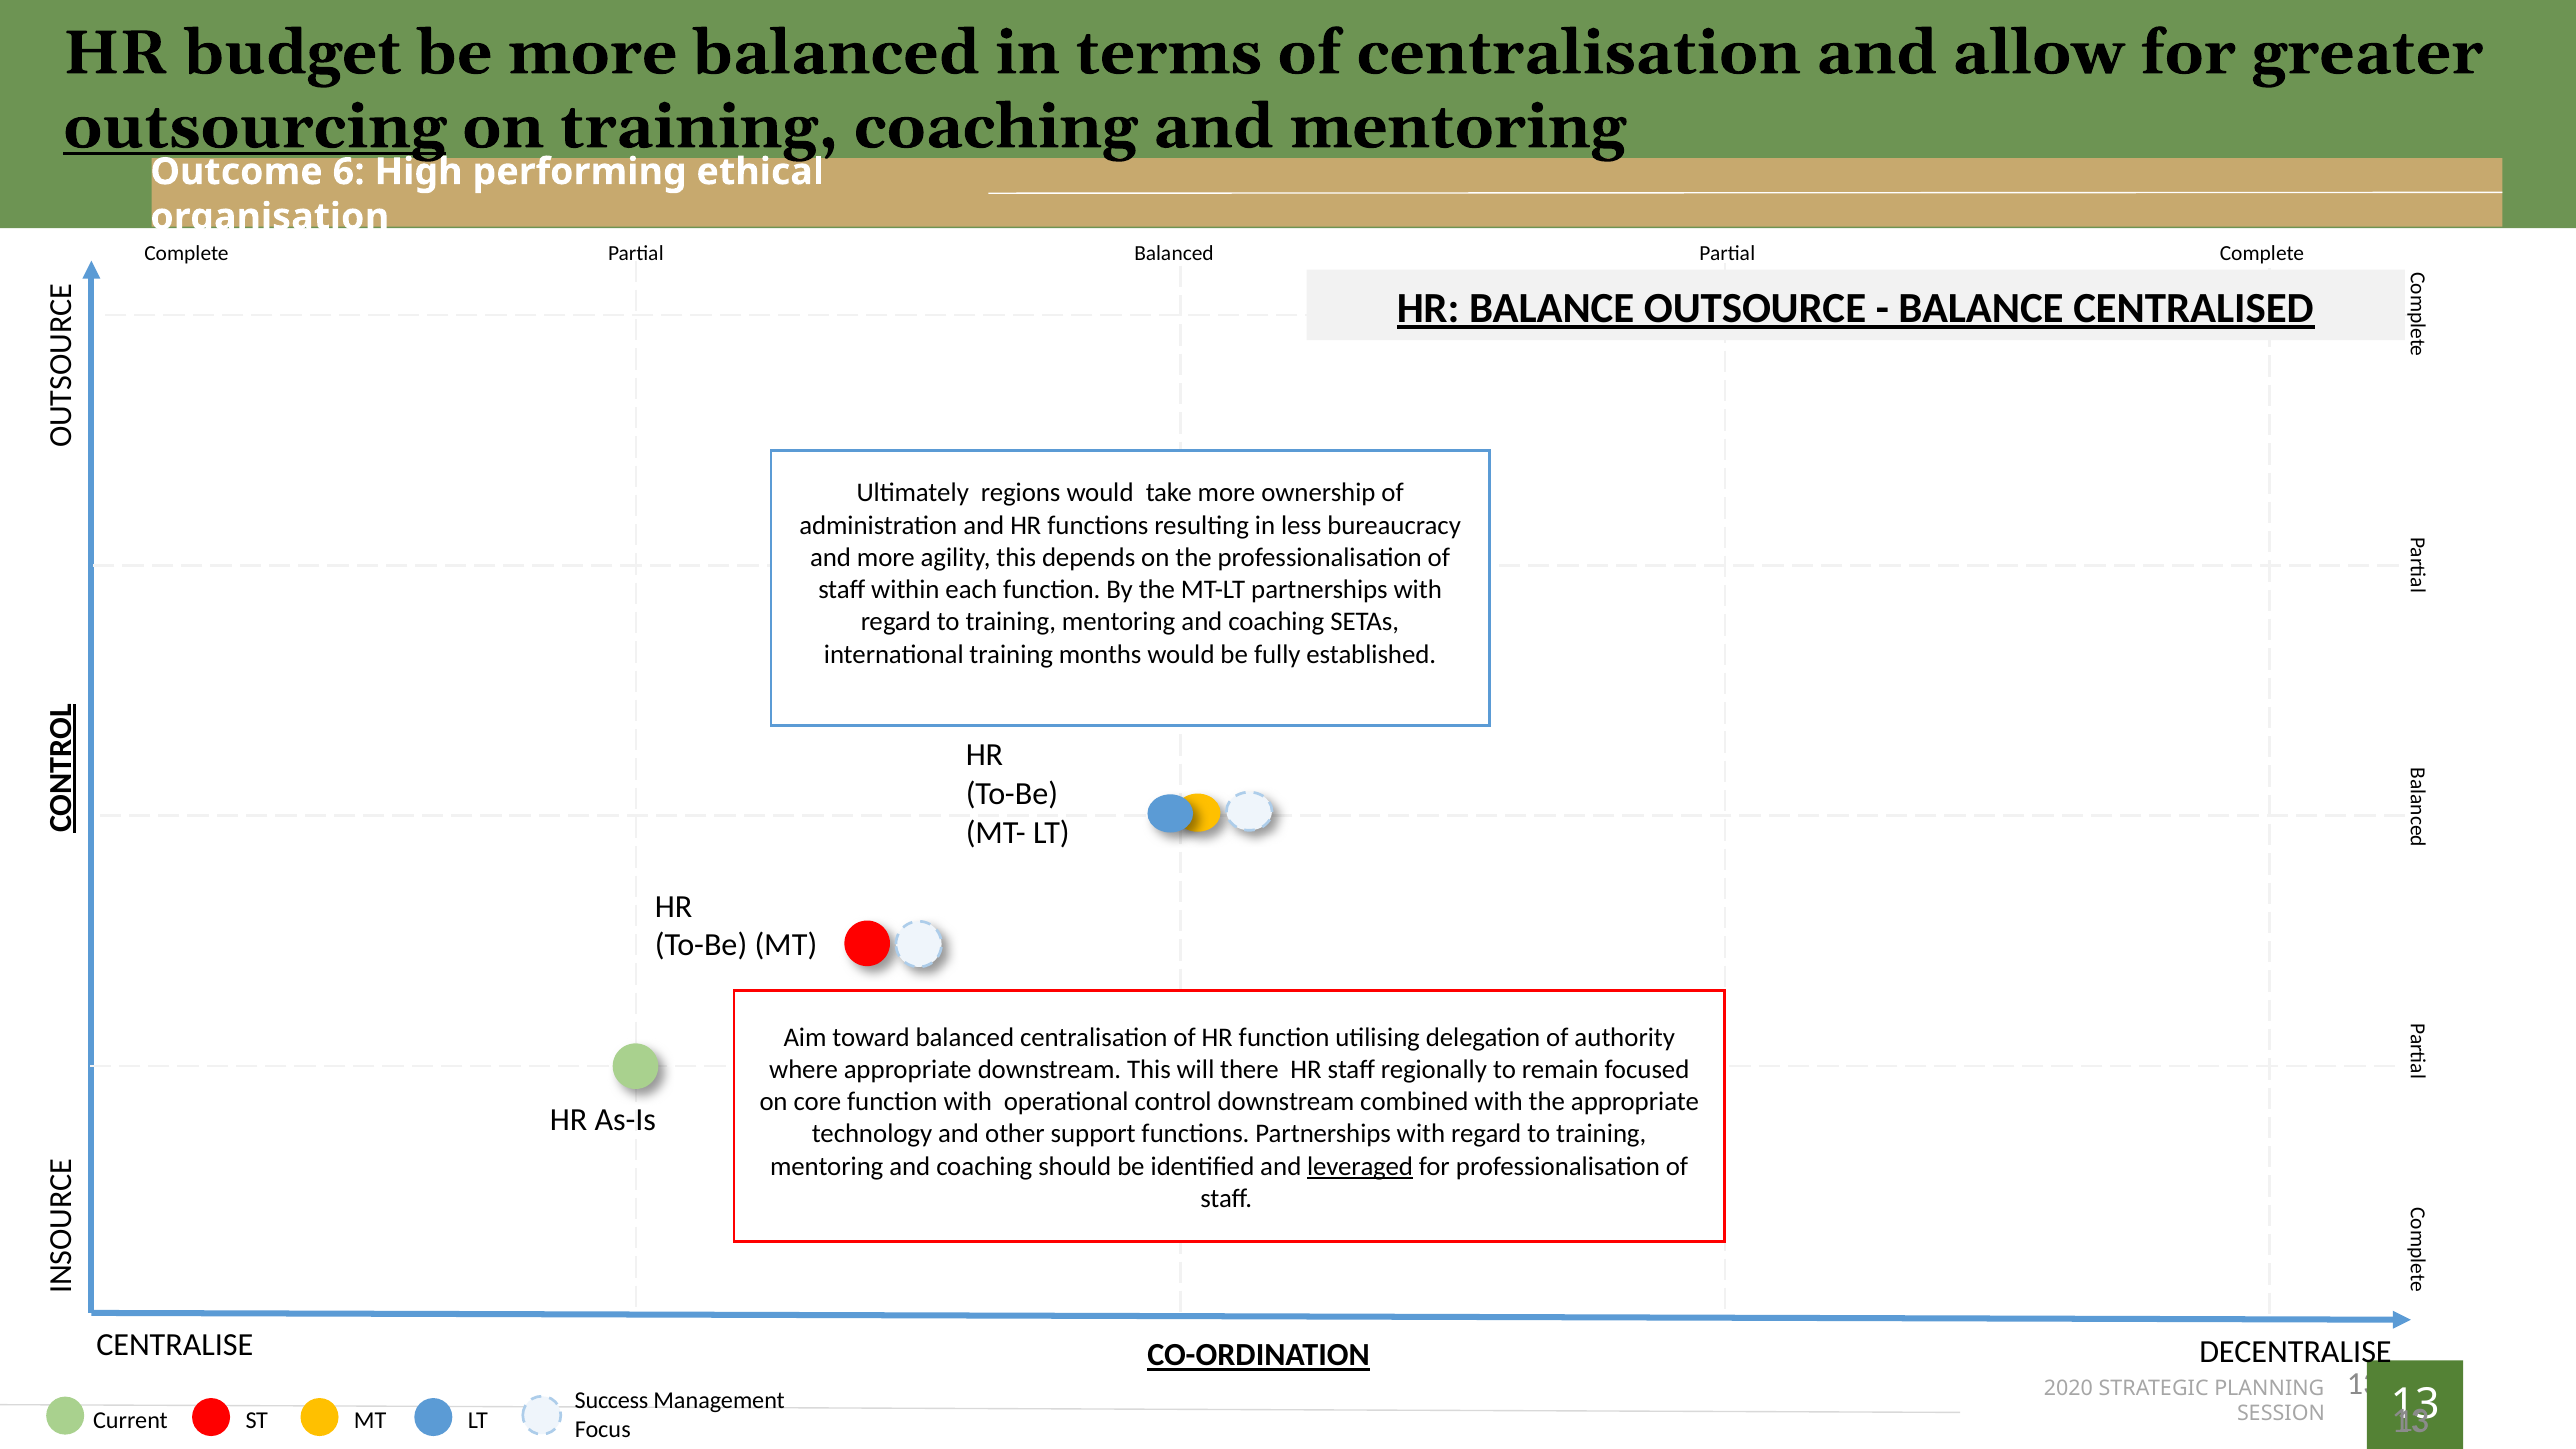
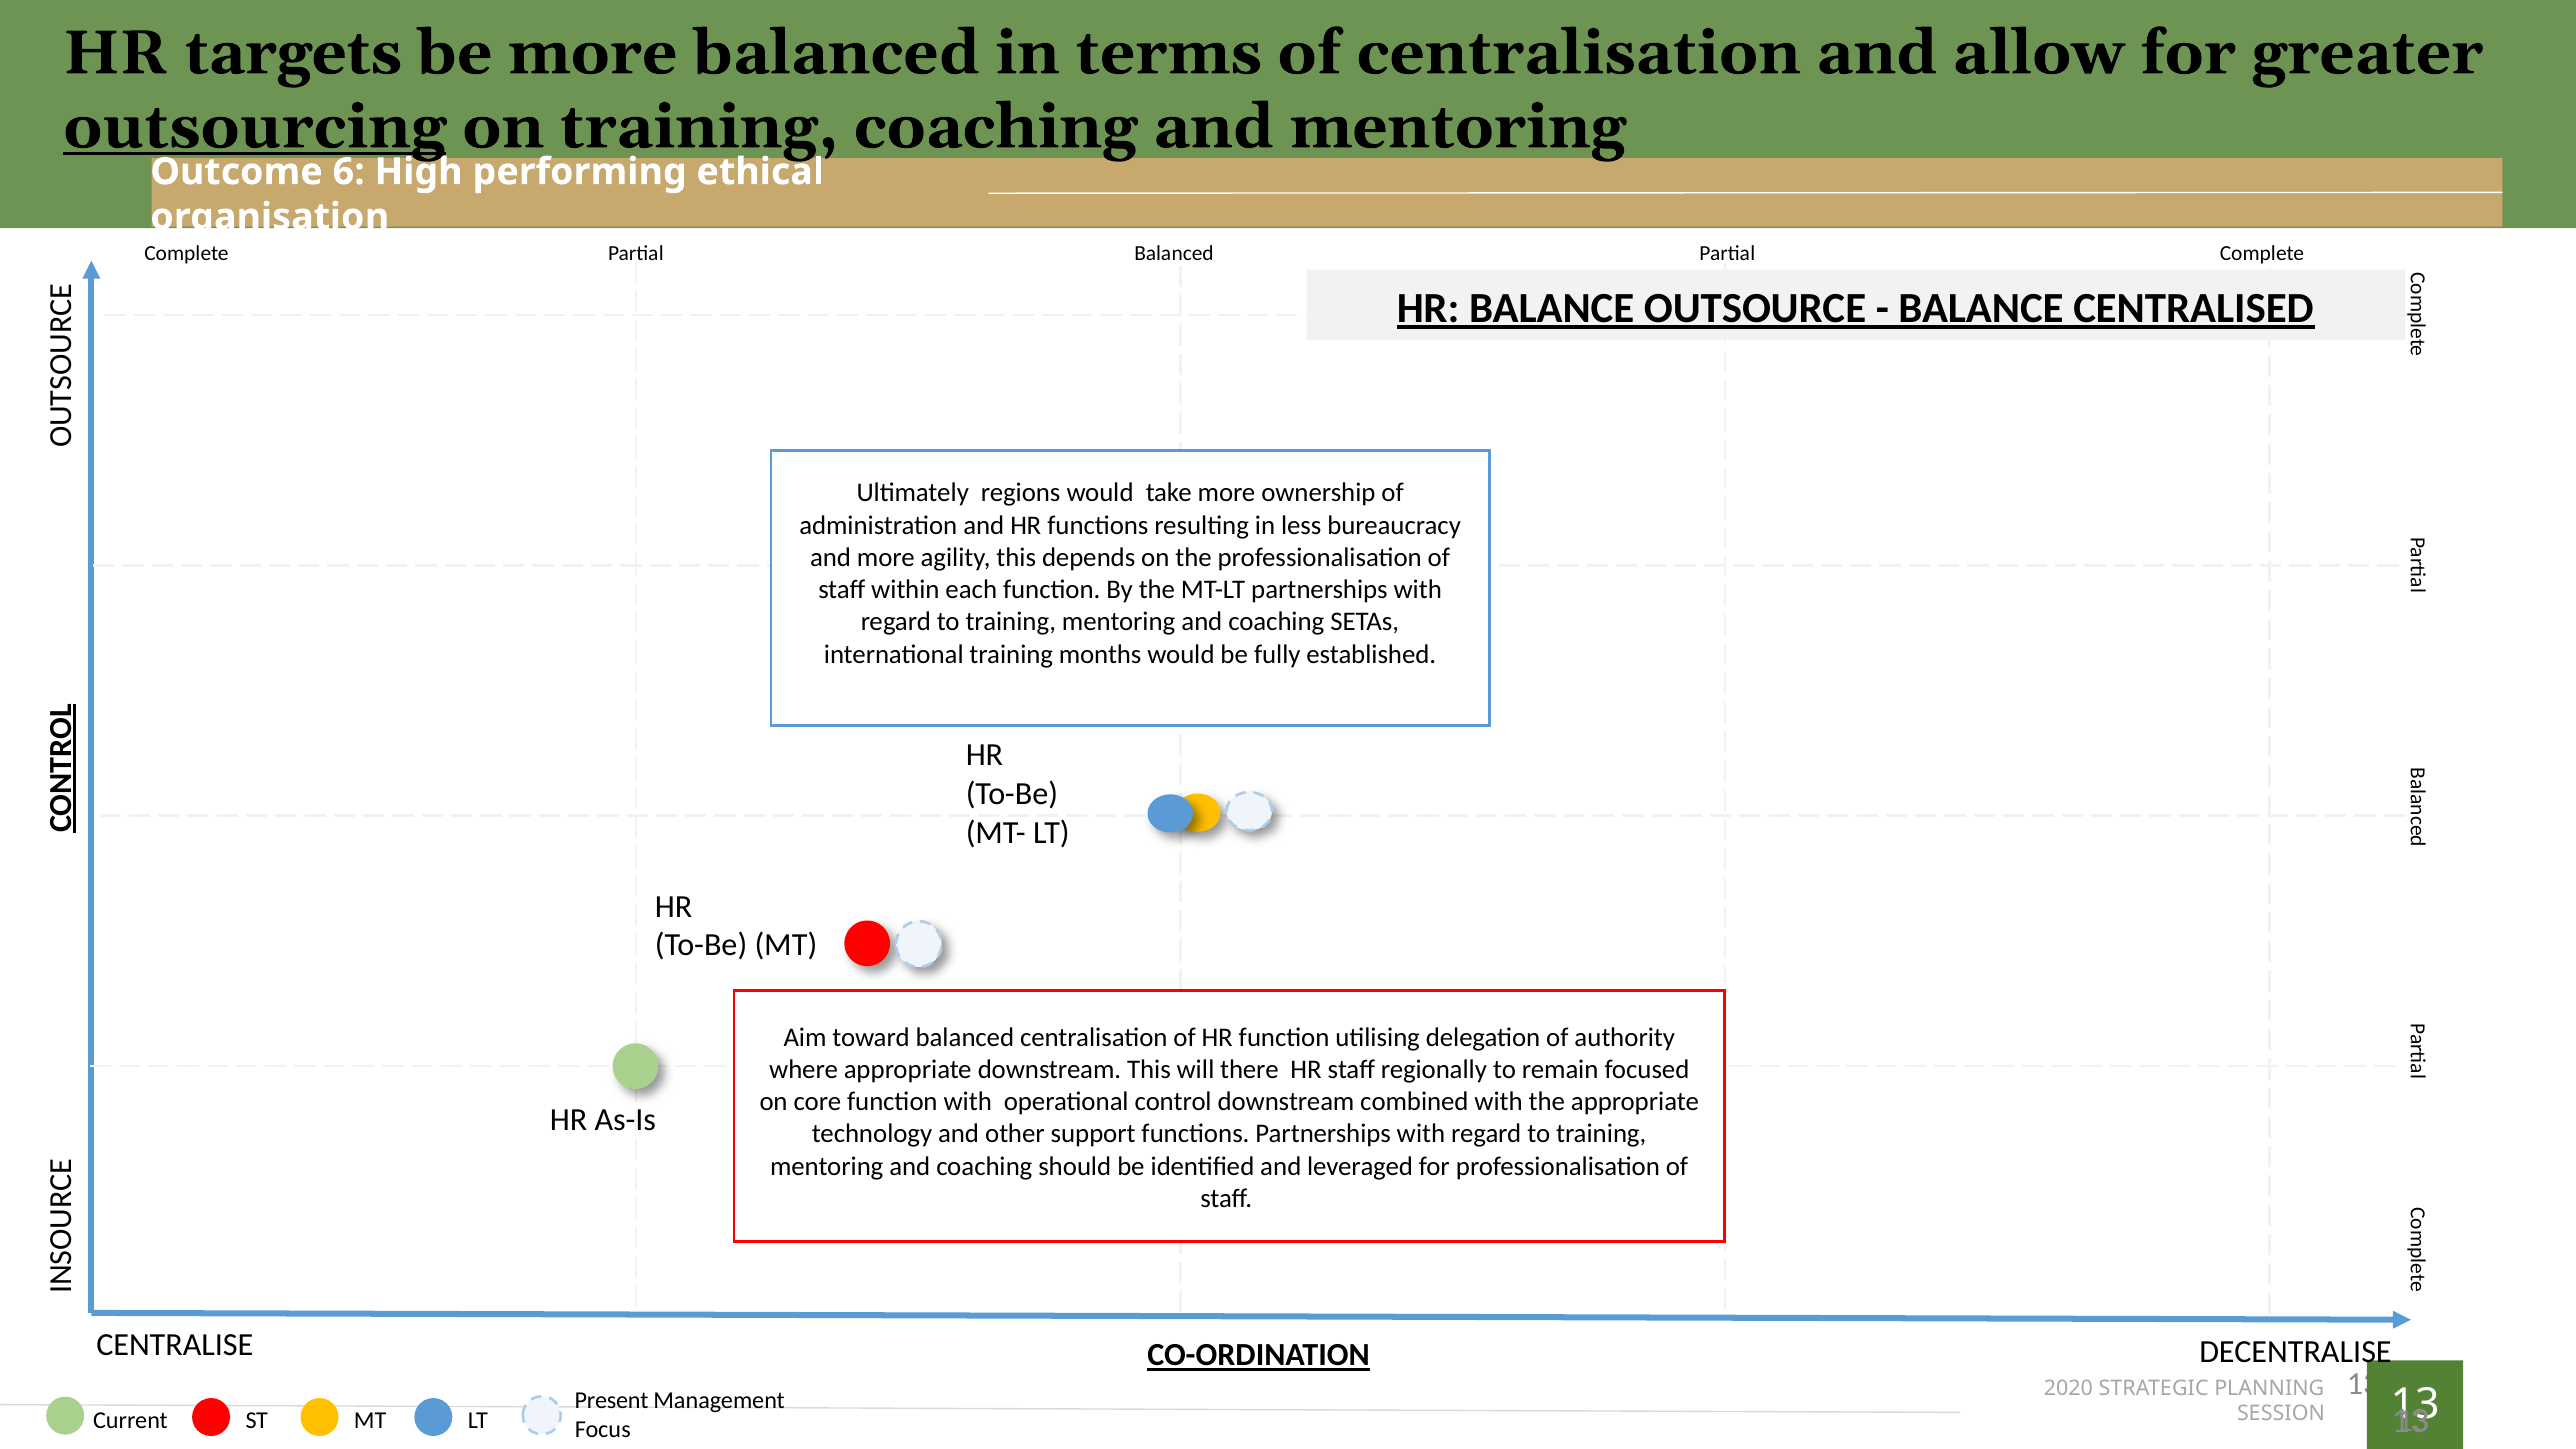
budget: budget -> targets
leveraged underline: present -> none
Success: Success -> Present
